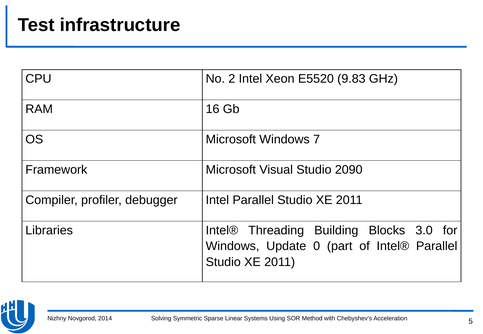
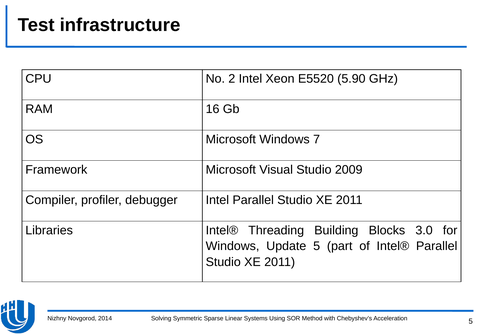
9.83: 9.83 -> 5.90
2090: 2090 -> 2009
Update 0: 0 -> 5
